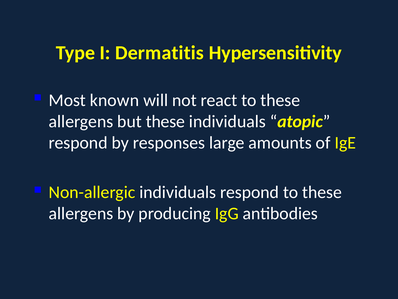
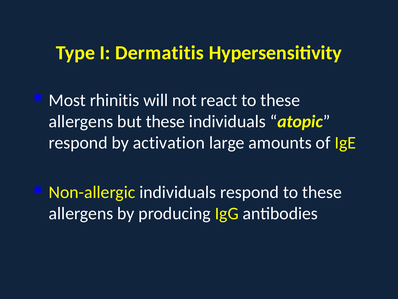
known: known -> rhinitis
responses: responses -> activation
